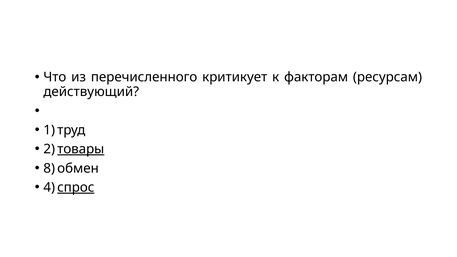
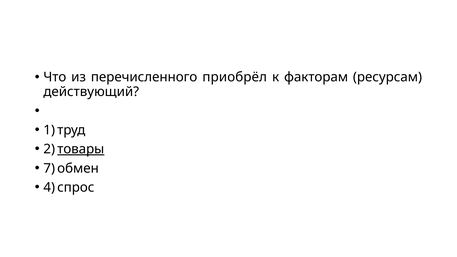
критикует: критикует -> приобрёл
8: 8 -> 7
спрос underline: present -> none
